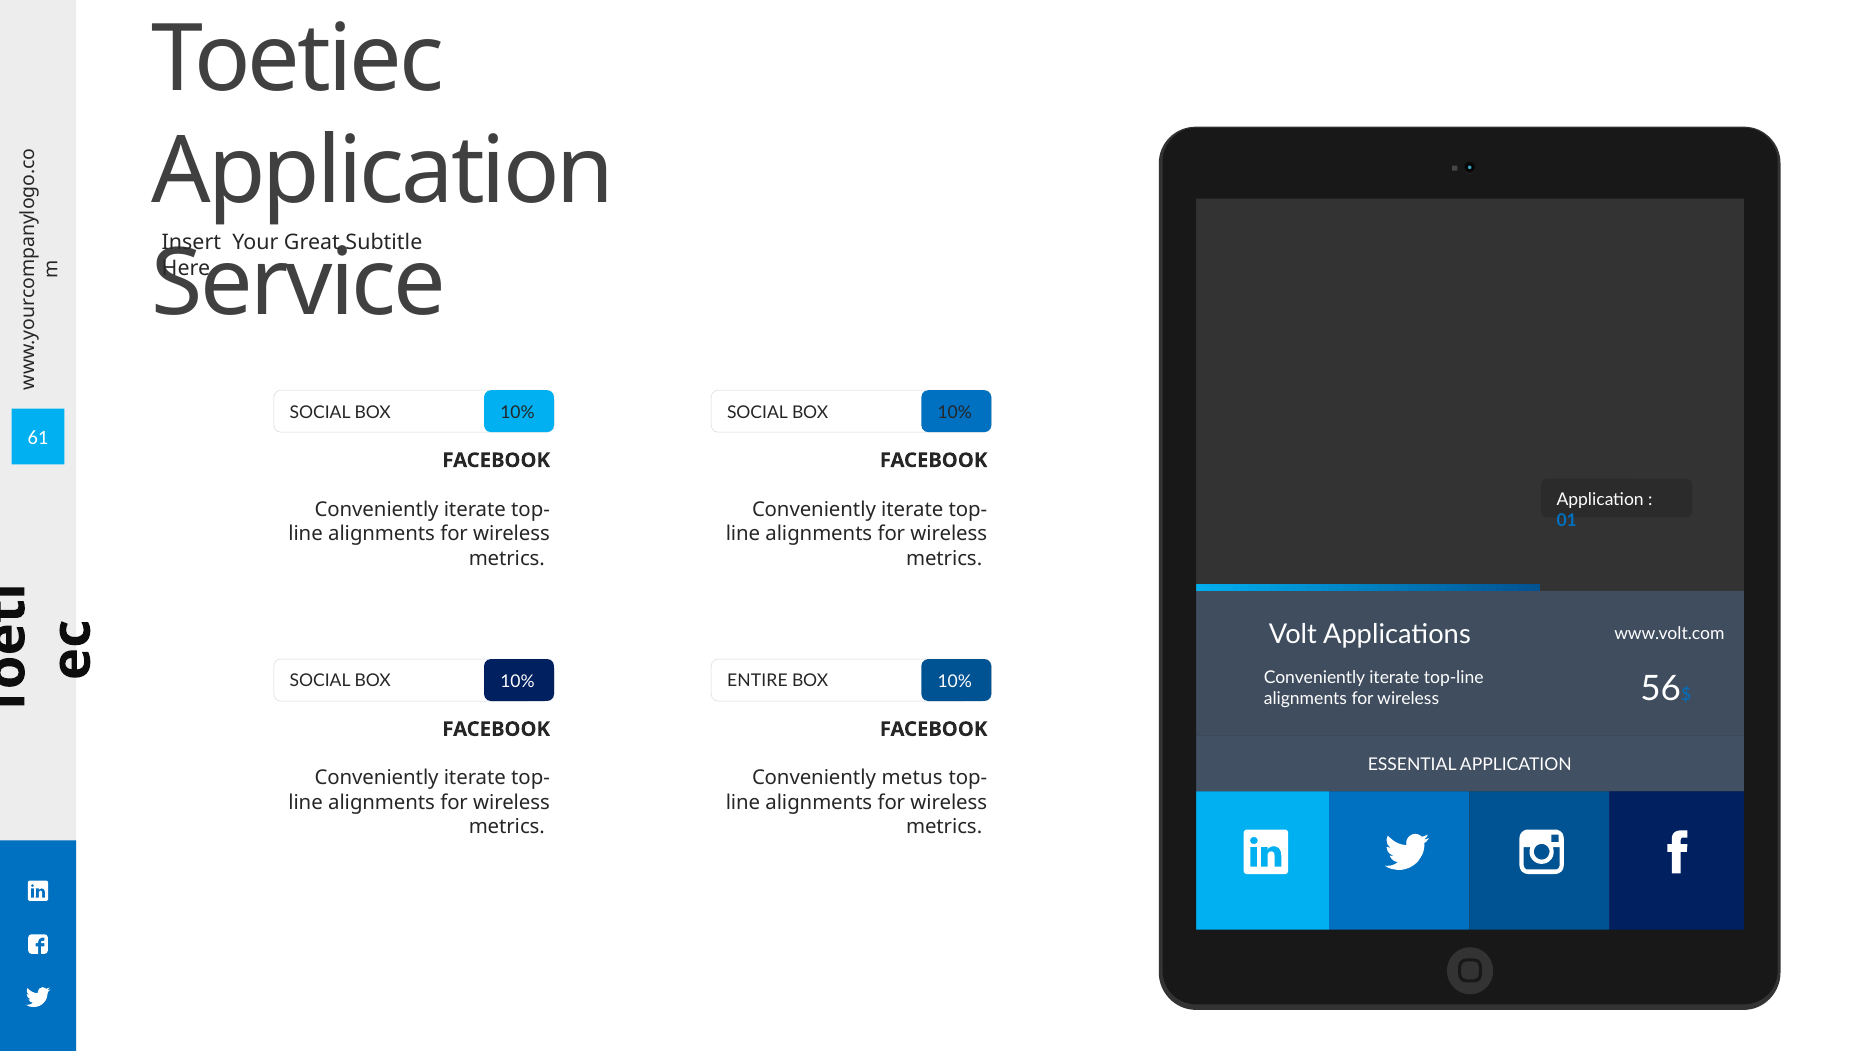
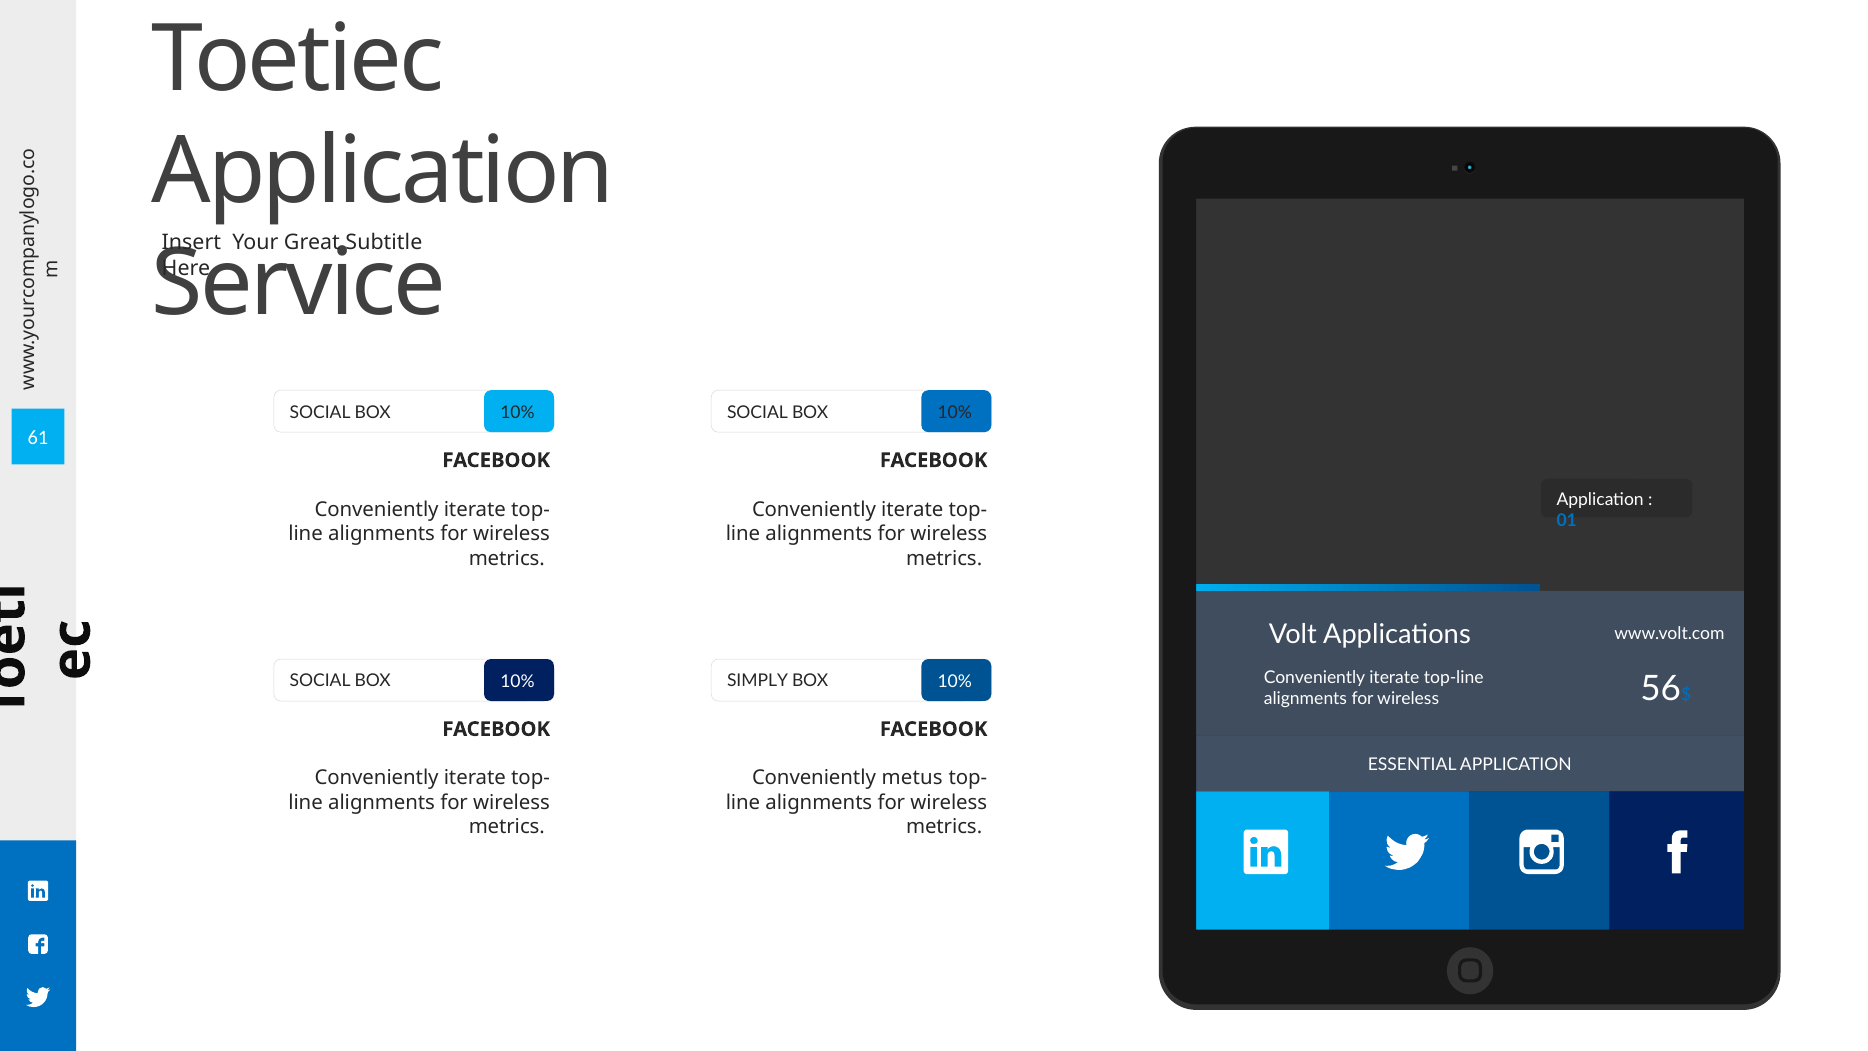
ENTIRE: ENTIRE -> SIMPLY
